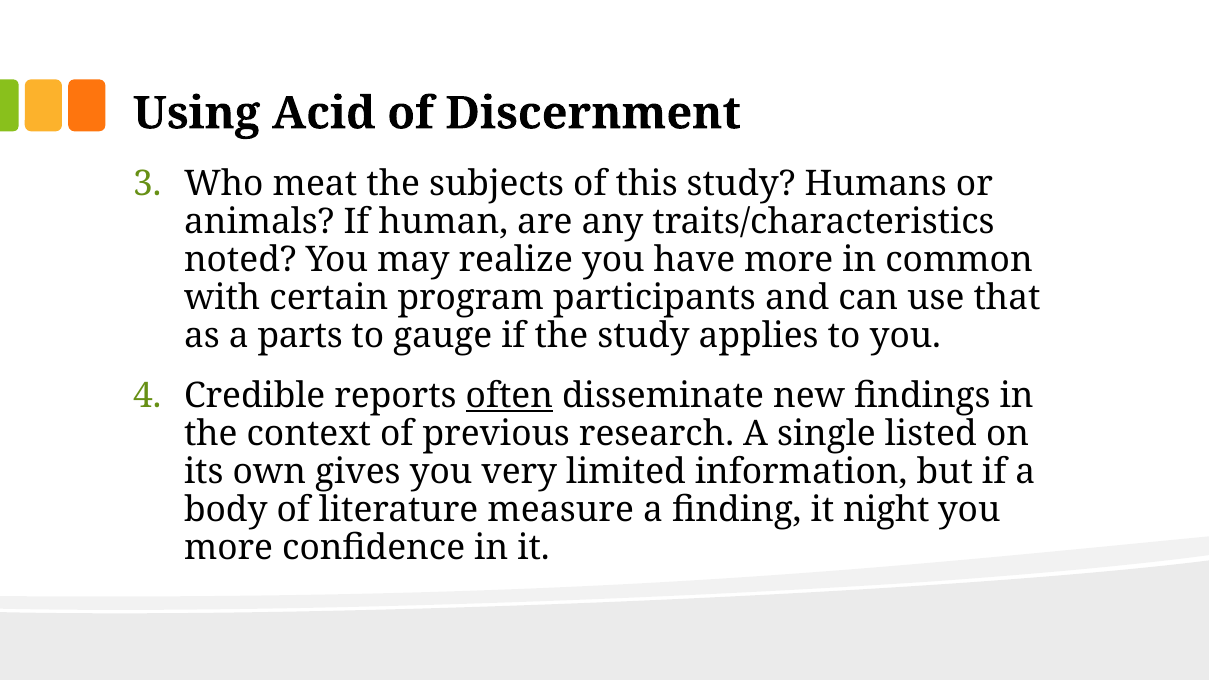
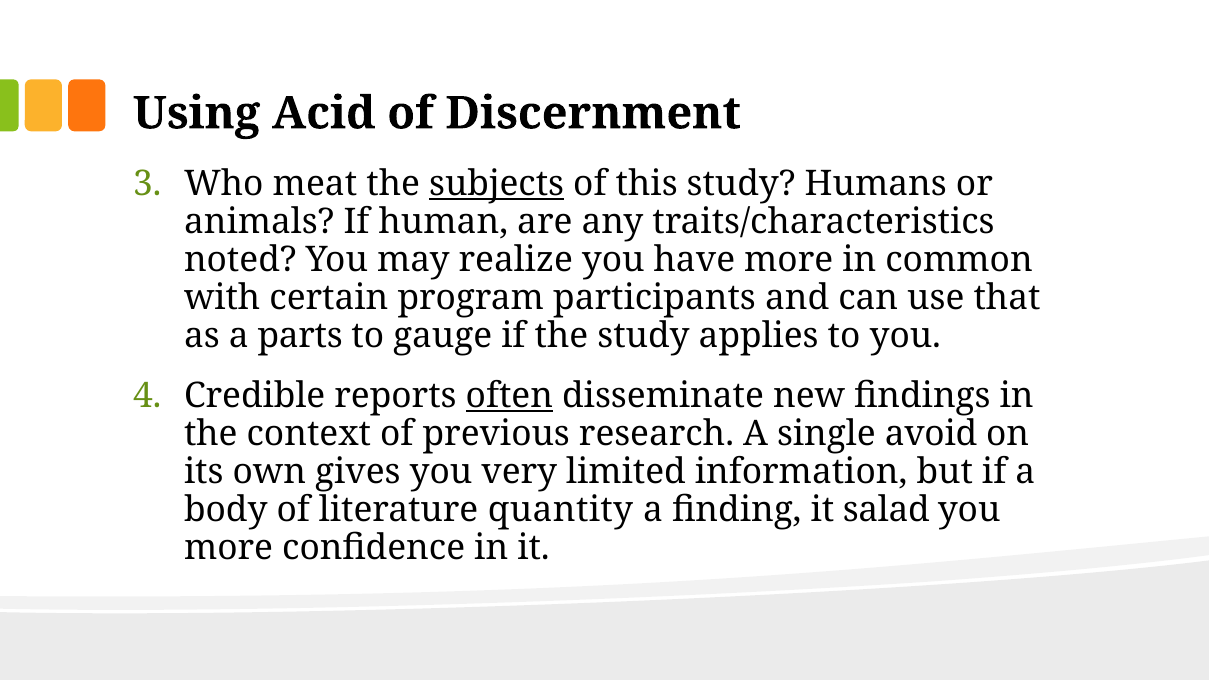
subjects underline: none -> present
listed: listed -> avoid
measure: measure -> quantity
night: night -> salad
